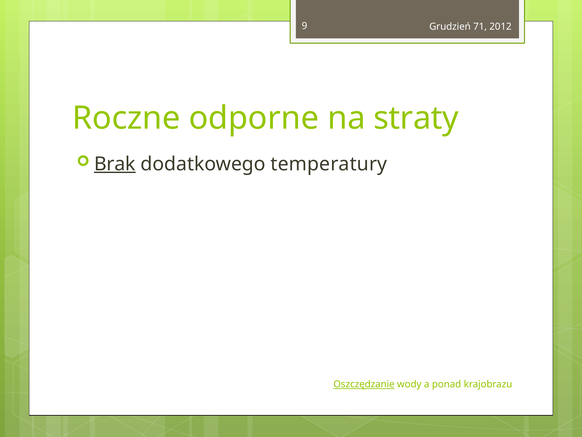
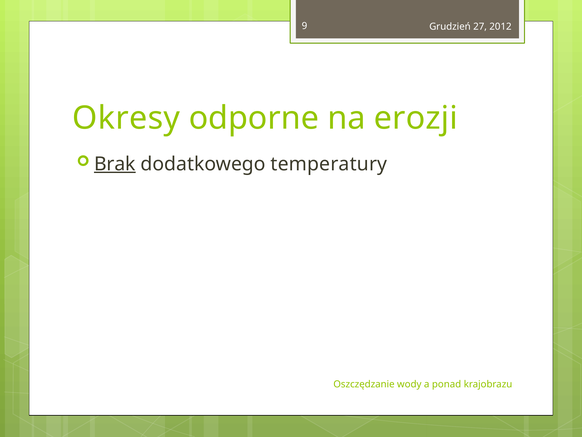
71: 71 -> 27
Roczne: Roczne -> Okresy
straty: straty -> erozji
Oszczędzanie underline: present -> none
